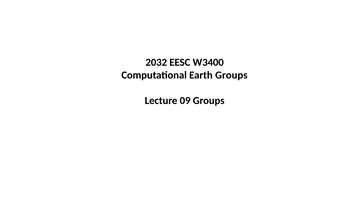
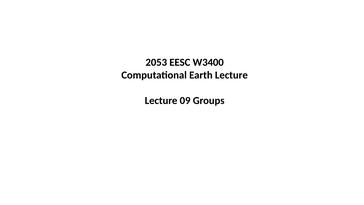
2032: 2032 -> 2053
Earth Groups: Groups -> Lecture
